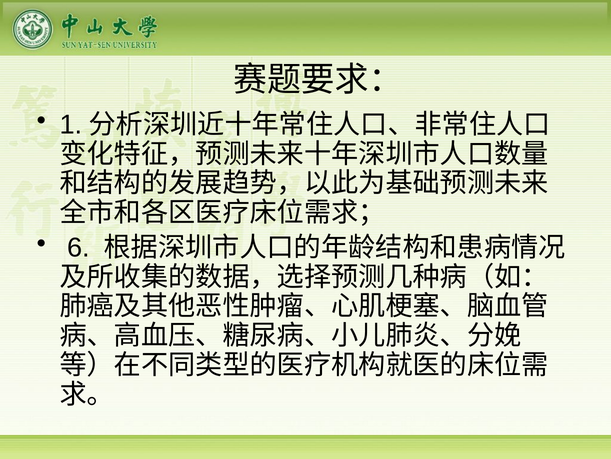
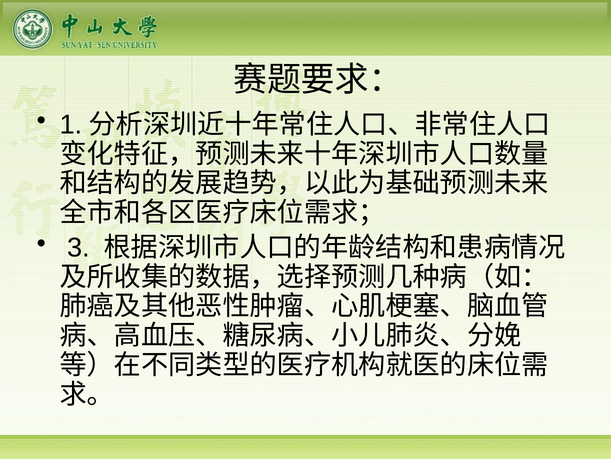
6: 6 -> 3
